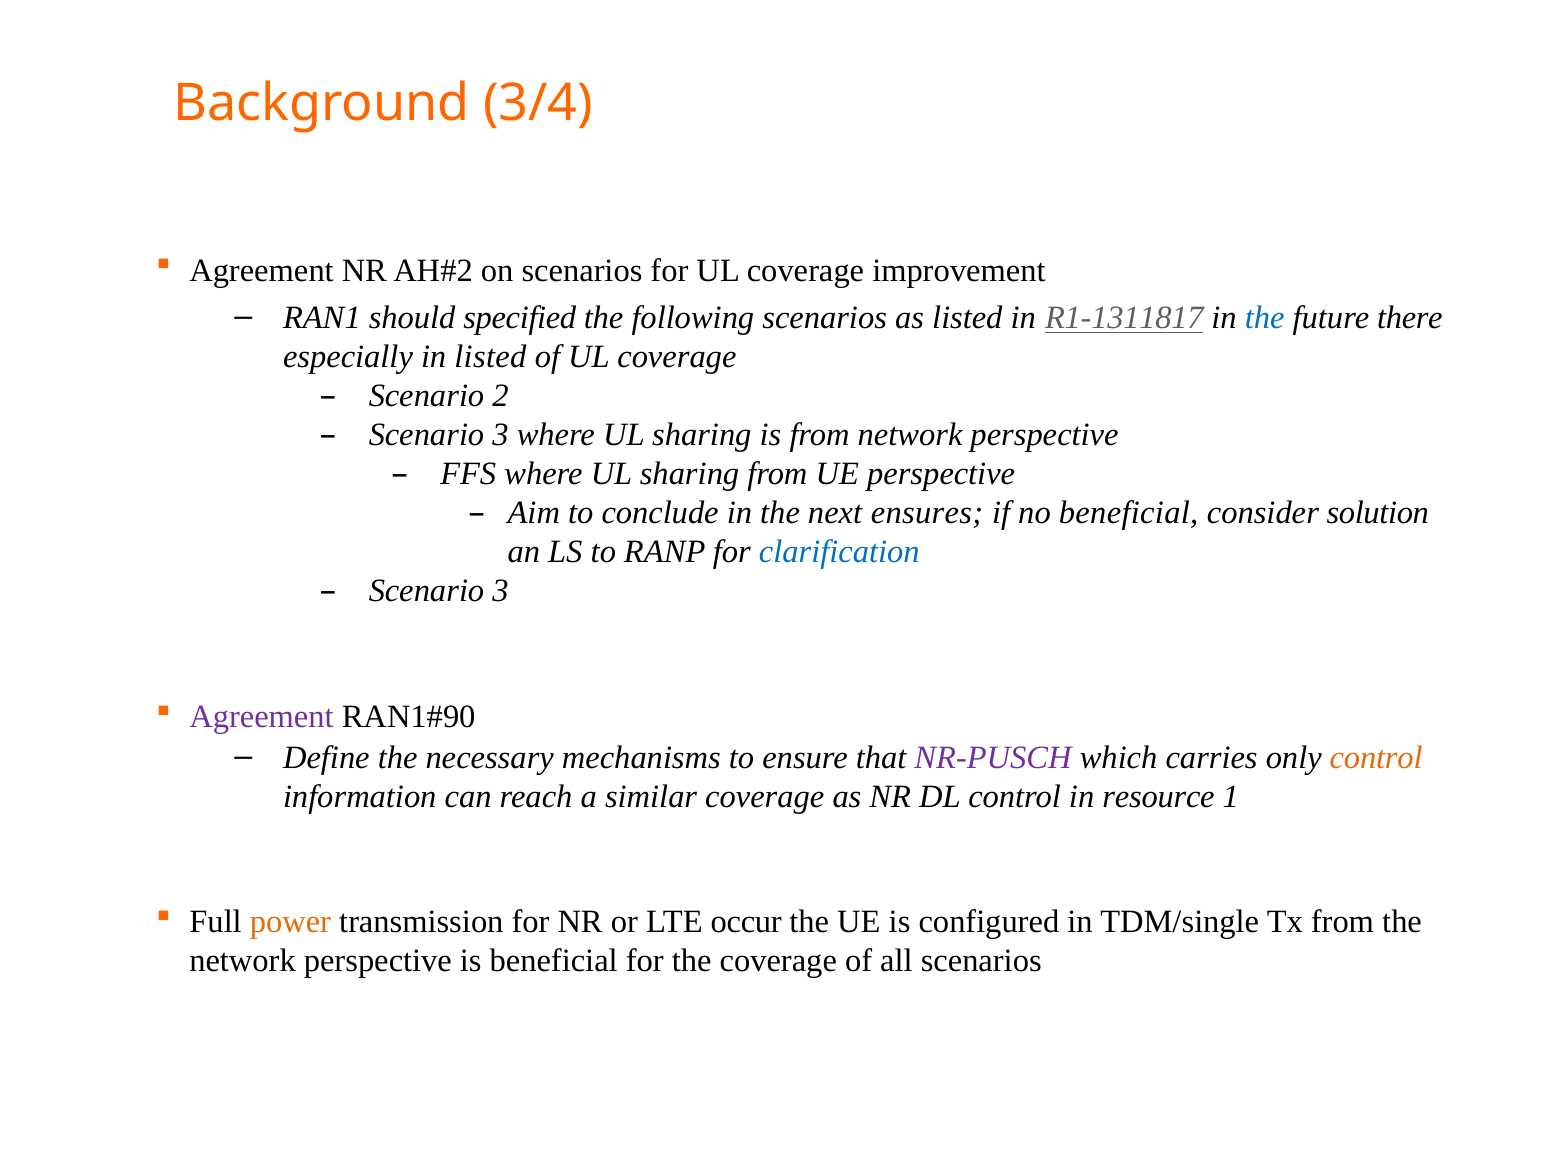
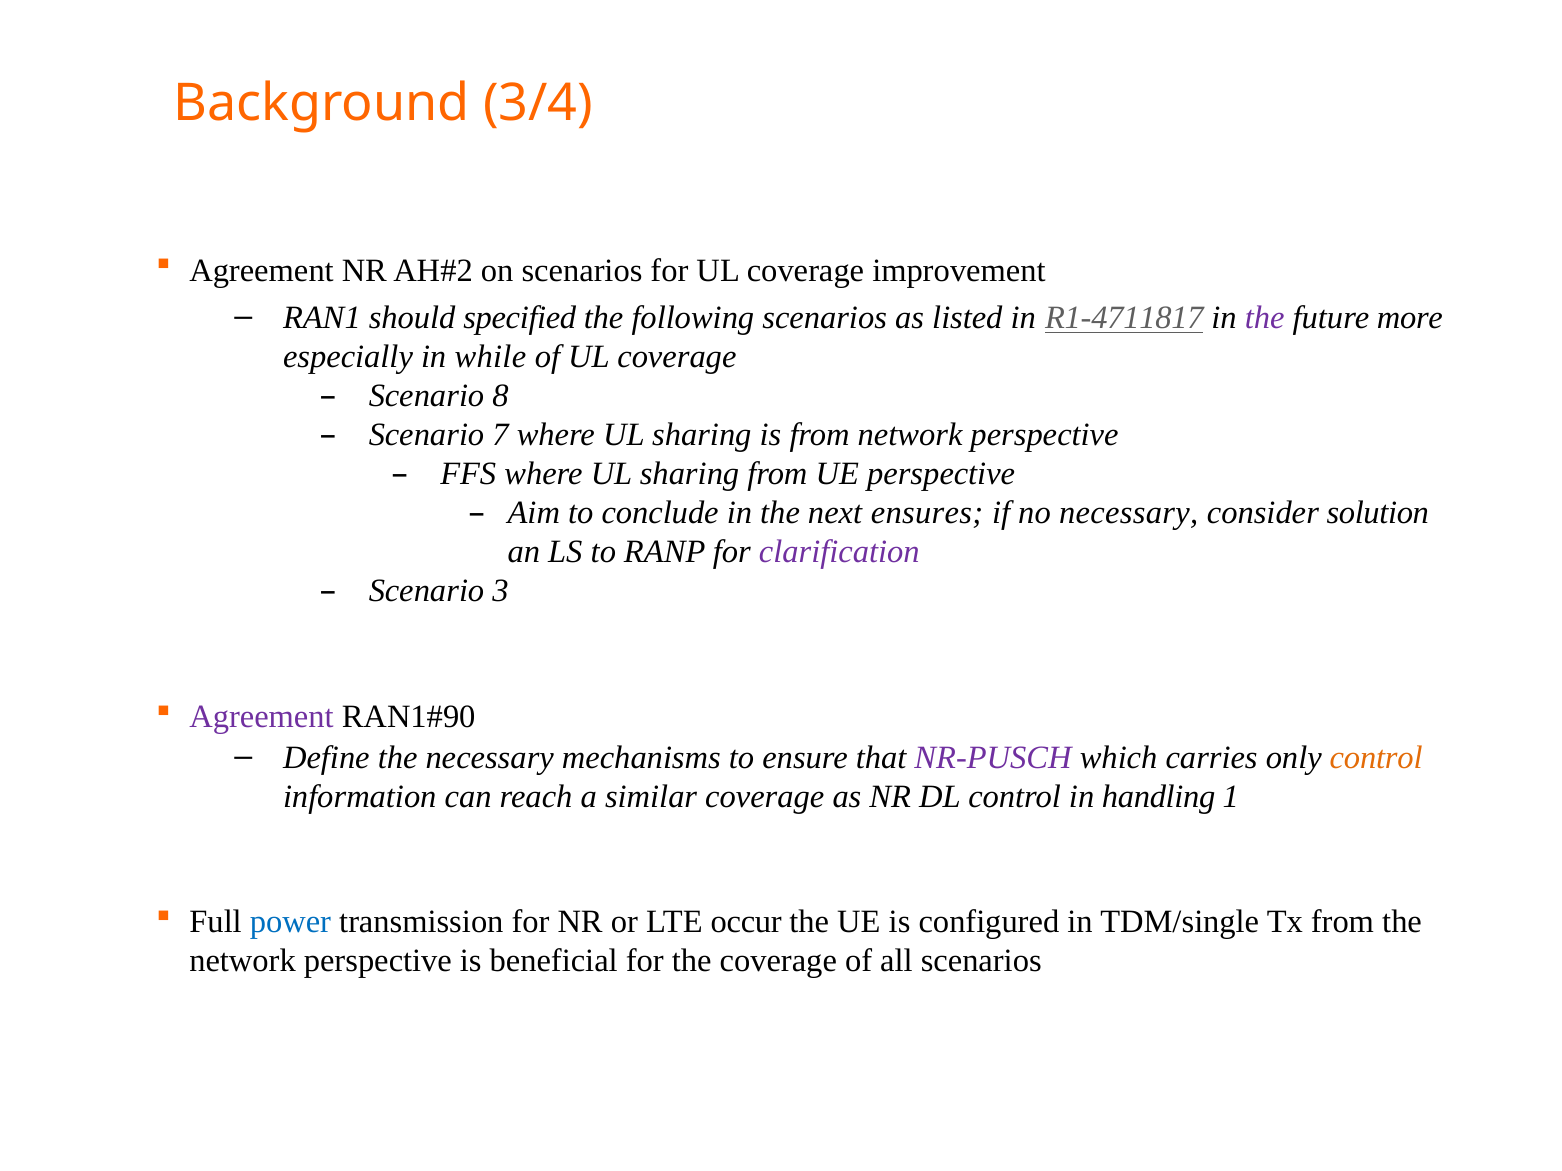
R1-1311817: R1-1311817 -> R1-4711817
the at (1265, 318) colour: blue -> purple
there: there -> more
in listed: listed -> while
2: 2 -> 8
3 at (500, 435): 3 -> 7
no beneficial: beneficial -> necessary
clarification colour: blue -> purple
resource: resource -> handling
power colour: orange -> blue
